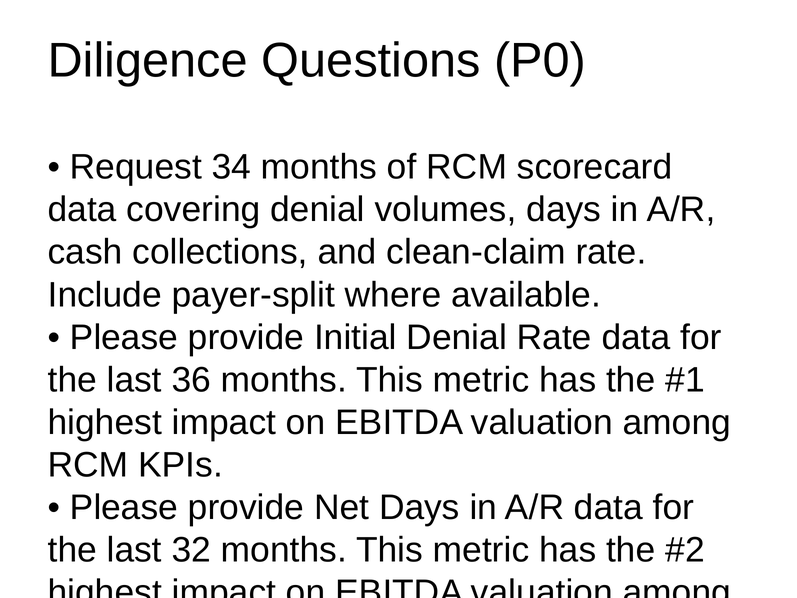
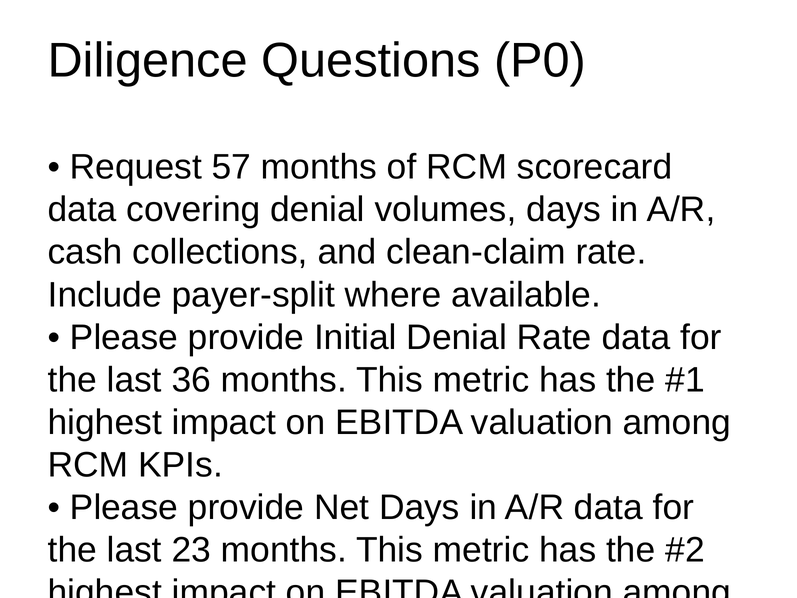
34: 34 -> 57
32: 32 -> 23
